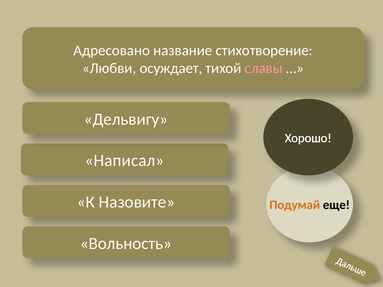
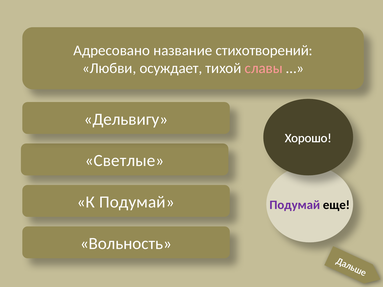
стихотворение: стихотворение -> стихотворений
Написал: Написал -> Светлые
К Назовите: Назовите -> Подумай
Подумай at (295, 205) colour: orange -> purple
